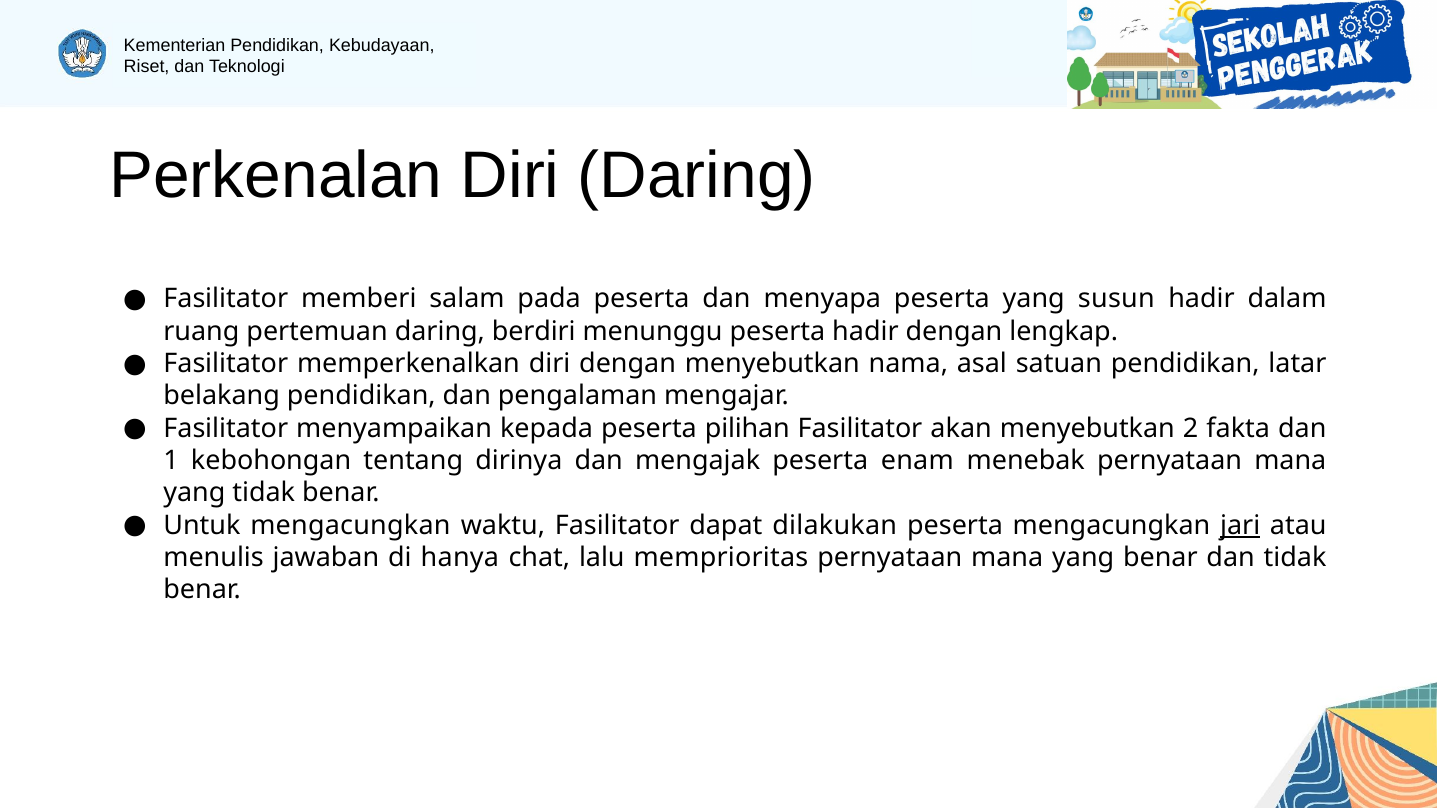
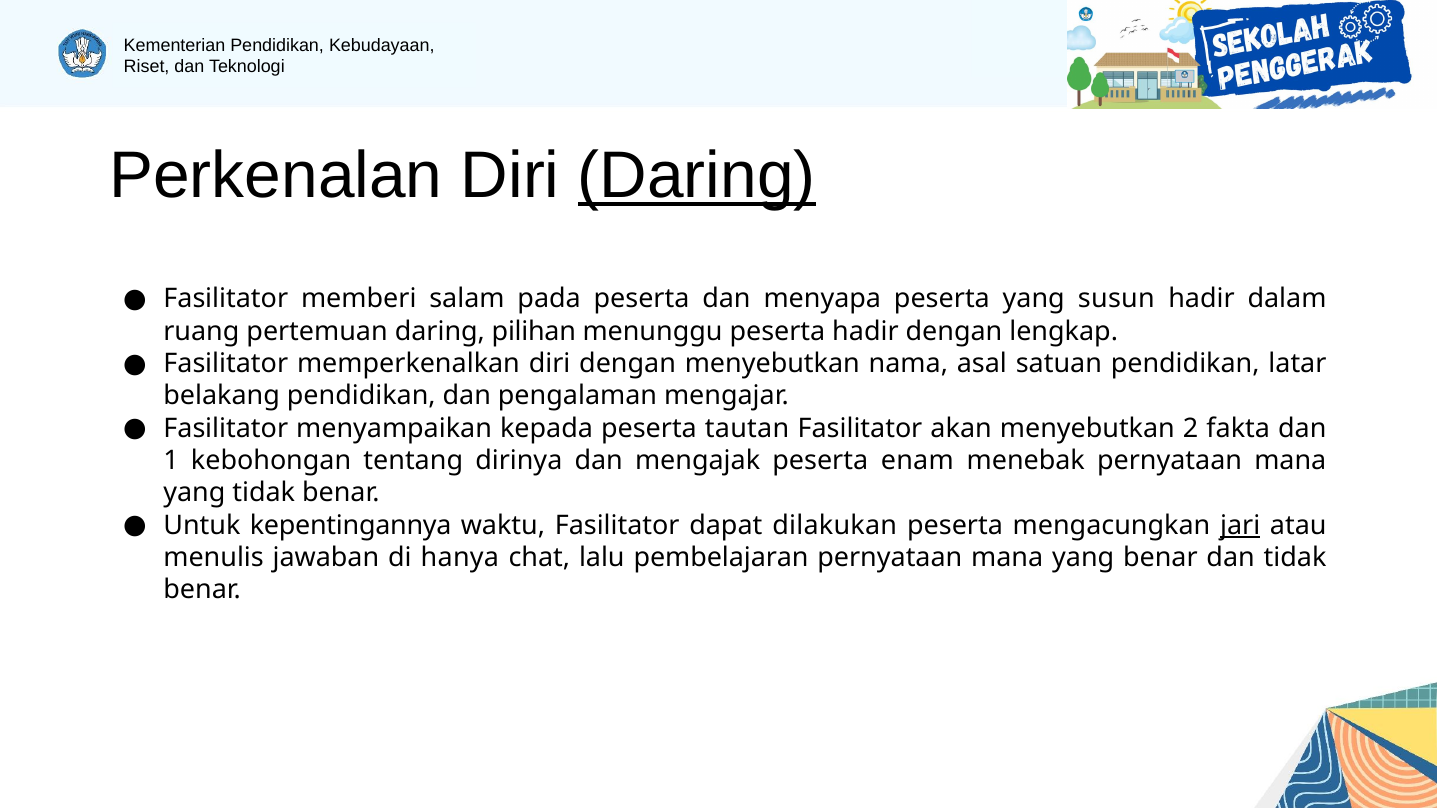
Daring at (697, 176) underline: none -> present
berdiri: berdiri -> pilihan
pilihan: pilihan -> tautan
Untuk mengacungkan: mengacungkan -> kepentingannya
memprioritas: memprioritas -> pembelajaran
